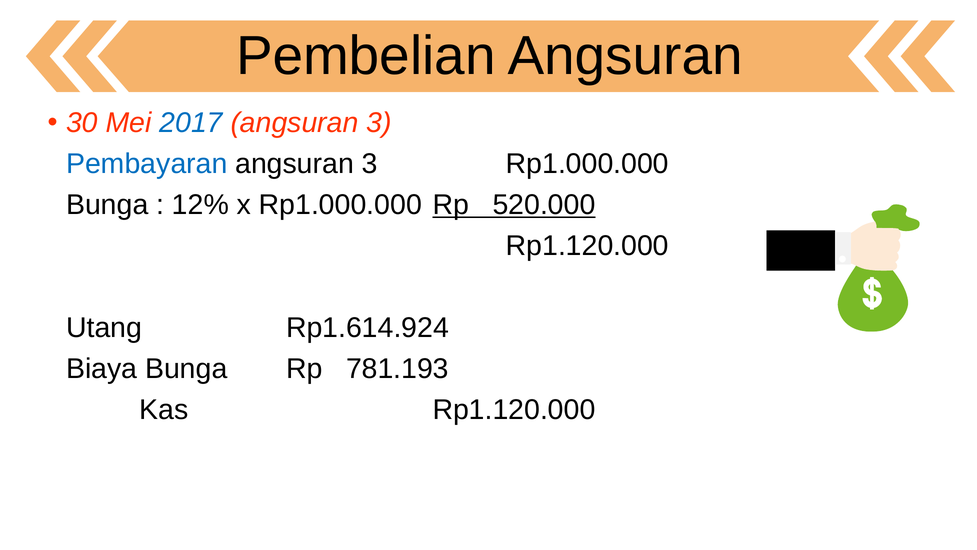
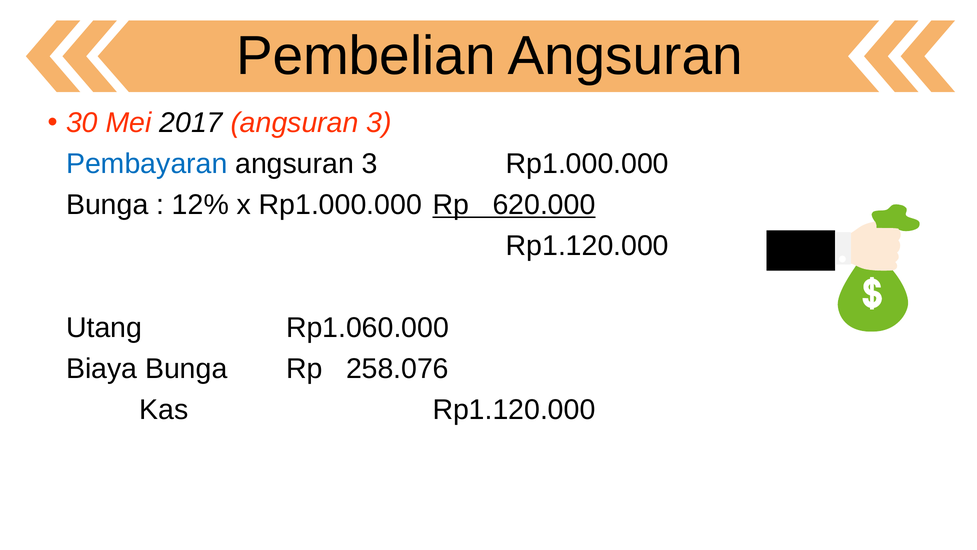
2017 colour: blue -> black
520.000: 520.000 -> 620.000
Rp1.614.924: Rp1.614.924 -> Rp1.060.000
781.193: 781.193 -> 258.076
